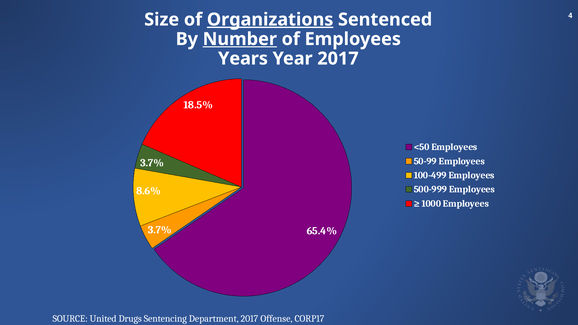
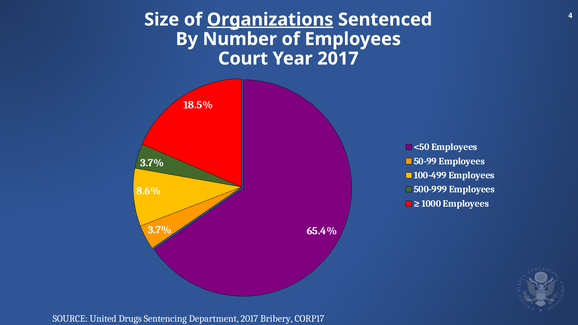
Number underline: present -> none
Years: Years -> Court
Offense: Offense -> Bribery
